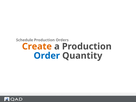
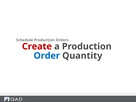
Create colour: orange -> red
